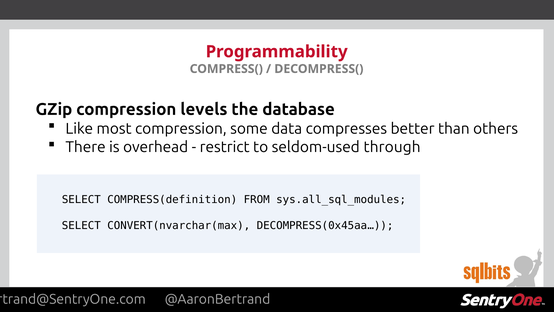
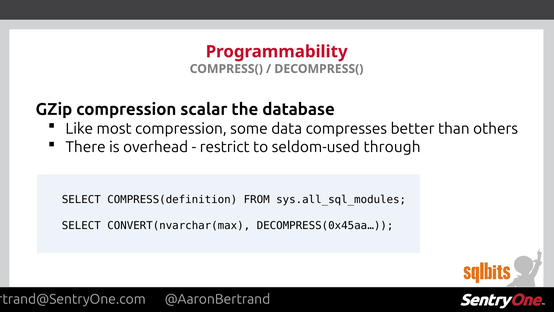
levels: levels -> scalar
